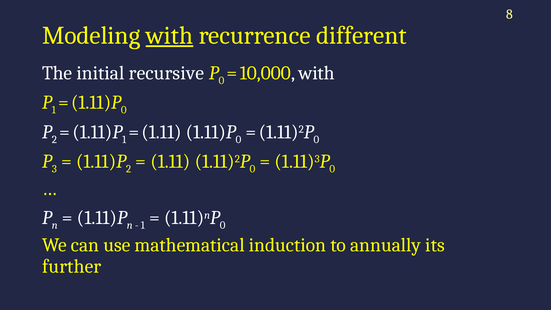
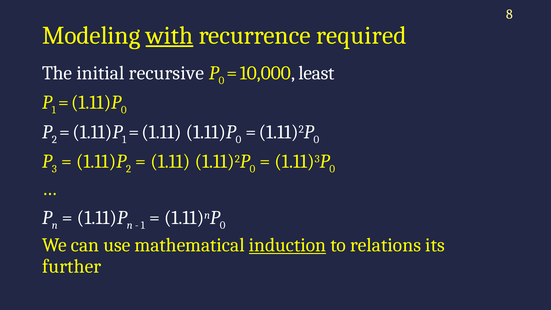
different: different -> required
10,000 with: with -> least
induction underline: none -> present
annually: annually -> relations
